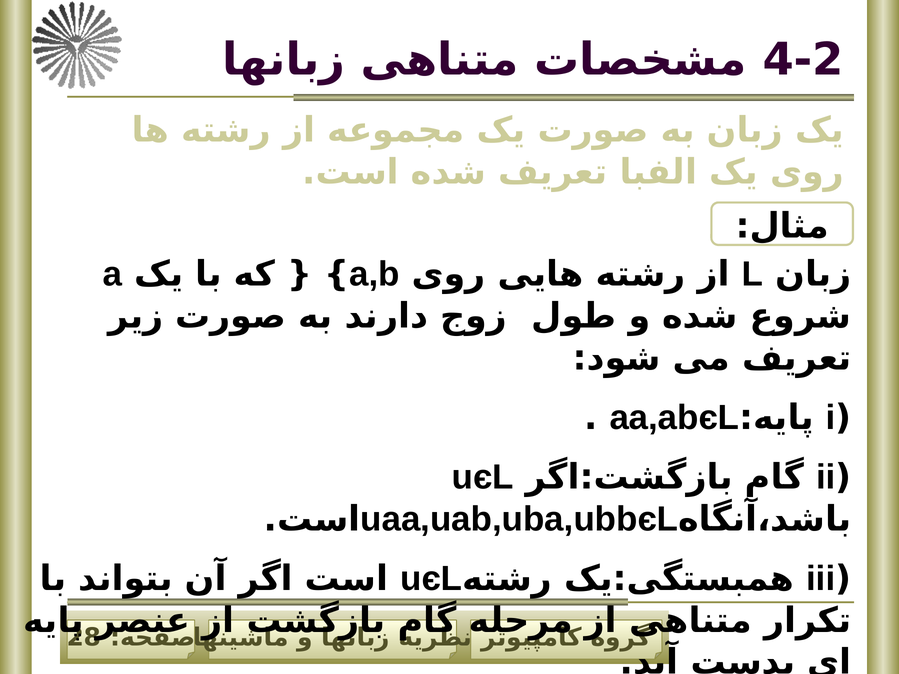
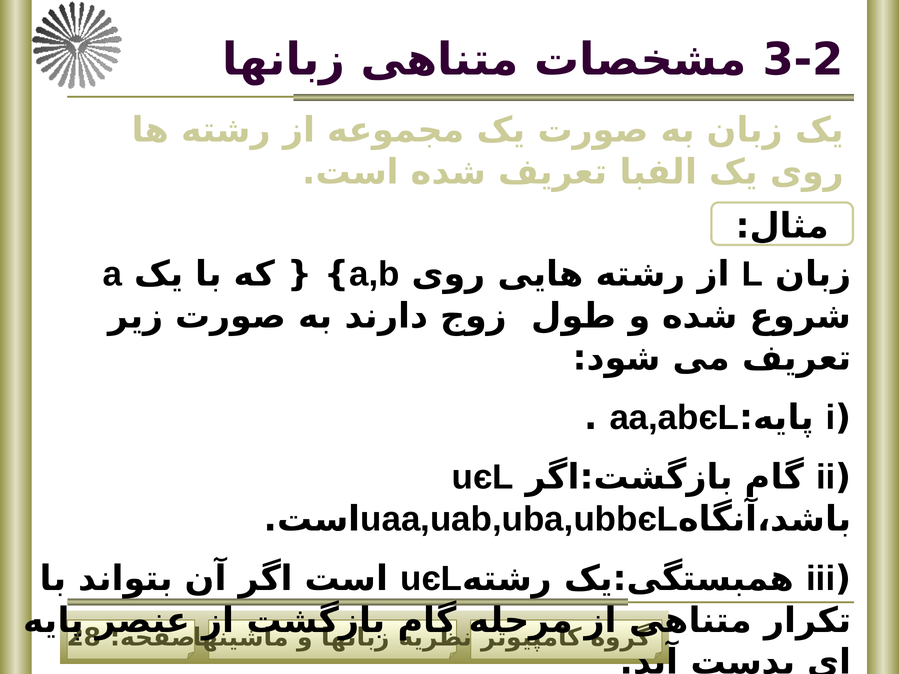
4-2: 4-2 -> 3-2
